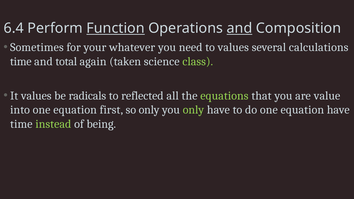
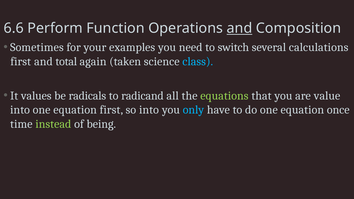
6.4: 6.4 -> 6.6
Function underline: present -> none
whatever: whatever -> examples
to values: values -> switch
time at (21, 62): time -> first
class colour: light green -> light blue
reflected: reflected -> radicand
so only: only -> into
only at (193, 110) colour: light green -> light blue
equation have: have -> once
